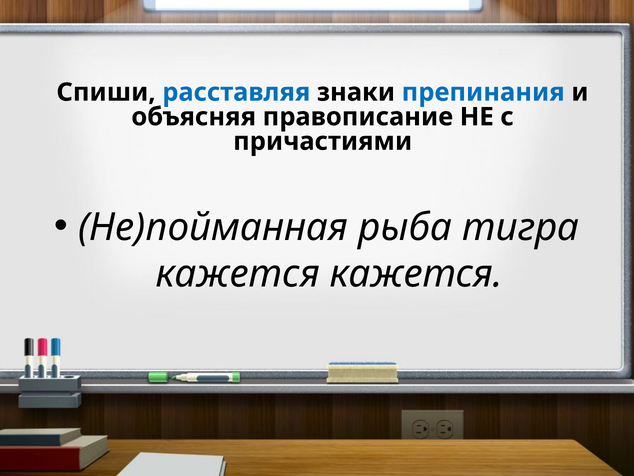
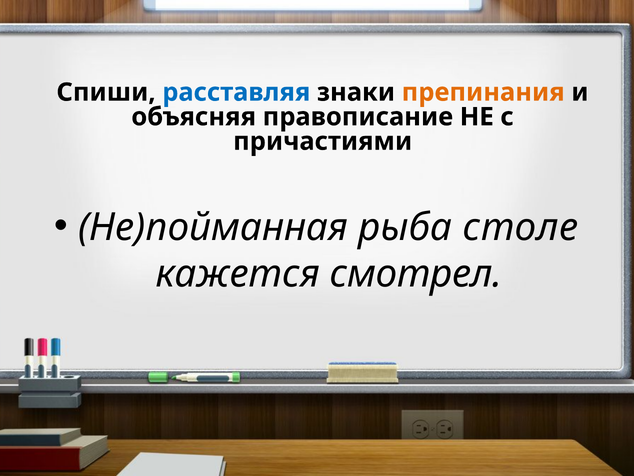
препинания colour: blue -> orange
тигра: тигра -> столе
кажется кажется: кажется -> смотрел
